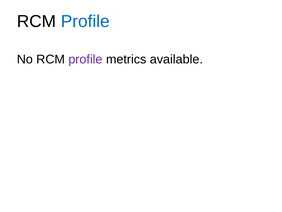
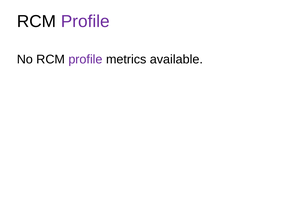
Profile at (85, 21) colour: blue -> purple
